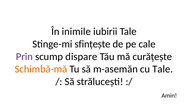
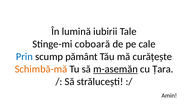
inimile: inimile -> lumină
sfințește: sfințește -> coboară
Prin colour: purple -> blue
dispare: dispare -> pământ
m-asemăn underline: none -> present
cu Tale: Tale -> Țara
